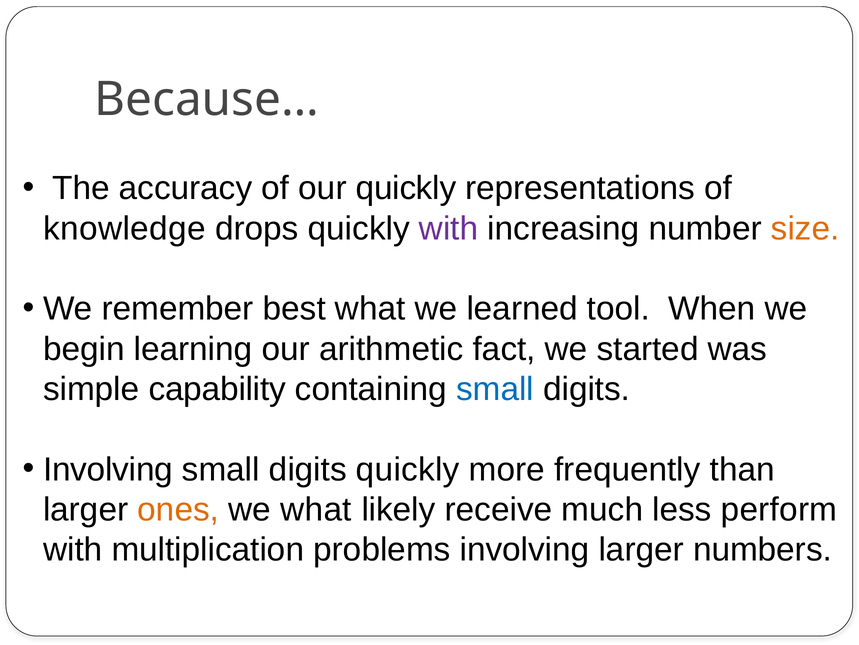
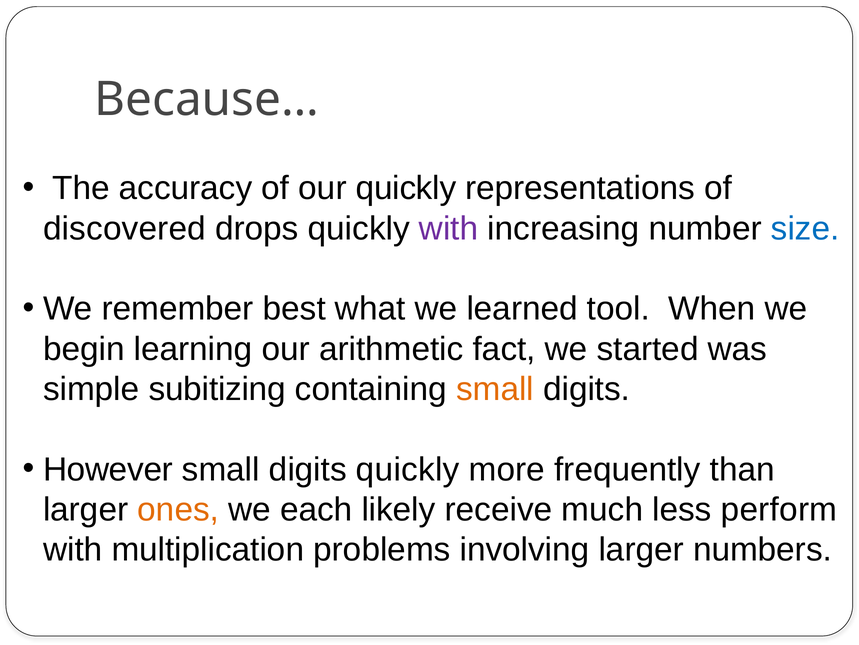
knowledge: knowledge -> discovered
size colour: orange -> blue
capability: capability -> subitizing
small at (495, 389) colour: blue -> orange
Involving at (108, 469): Involving -> However
we what: what -> each
